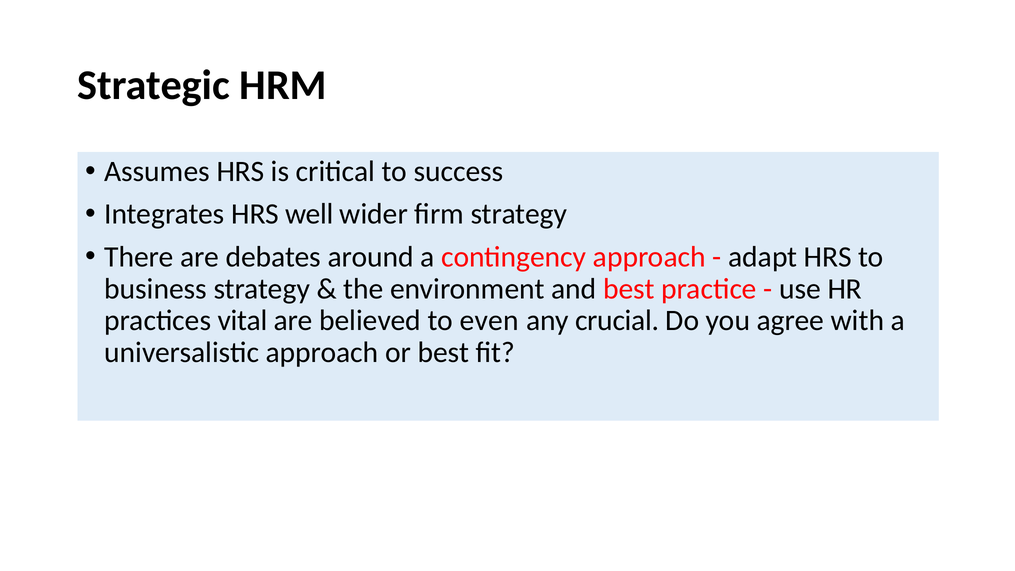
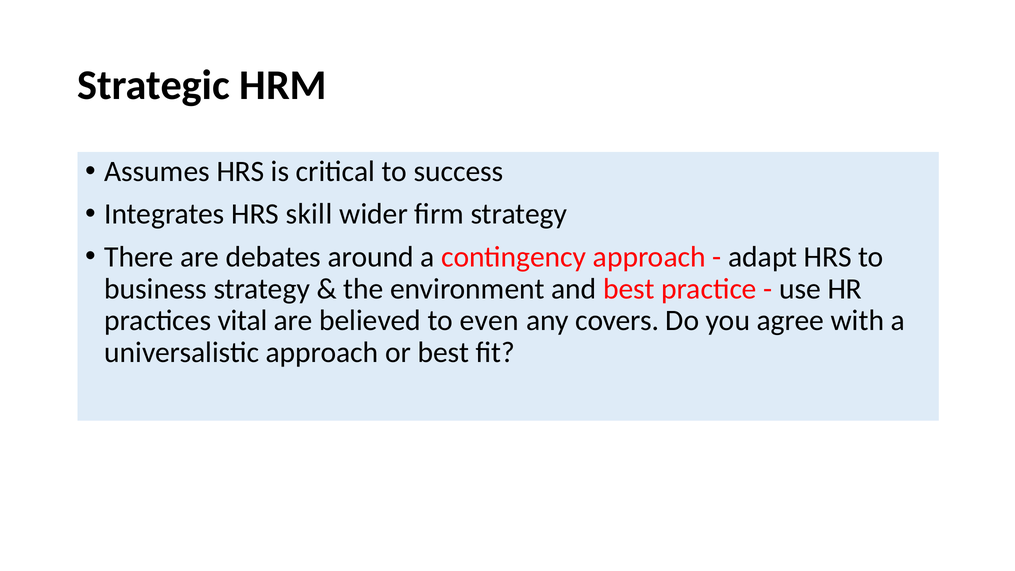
well: well -> skill
crucial: crucial -> covers
